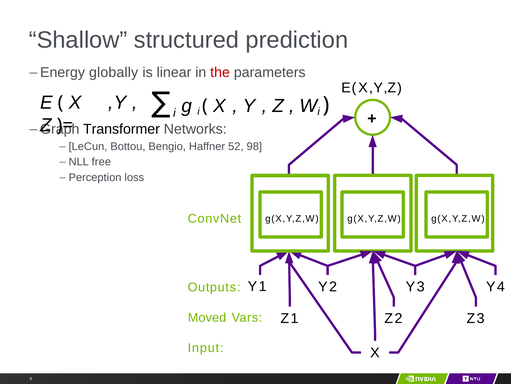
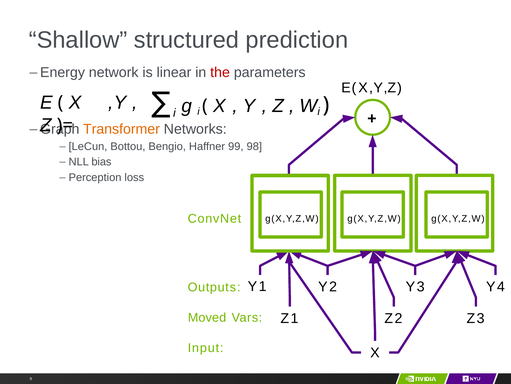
globally: globally -> network
Transformer colour: black -> orange
52: 52 -> 99
free: free -> bias
